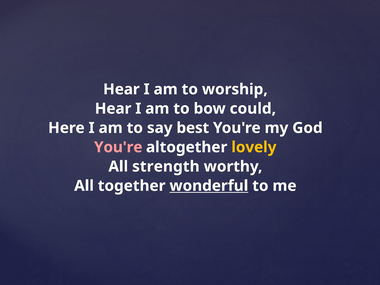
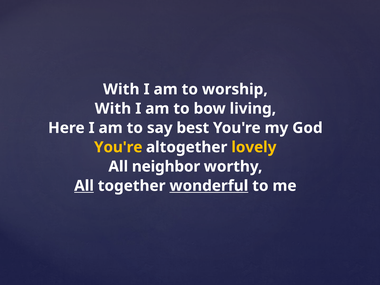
Hear at (121, 89): Hear -> With
Hear at (113, 109): Hear -> With
could: could -> living
You're at (118, 147) colour: pink -> yellow
strength: strength -> neighbor
All at (84, 186) underline: none -> present
